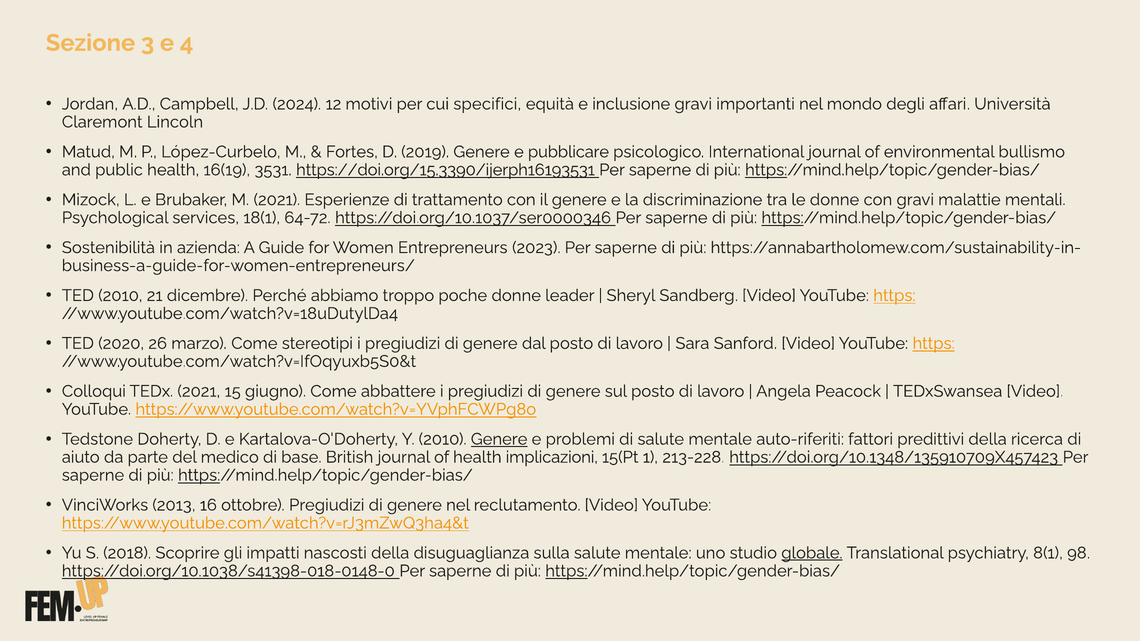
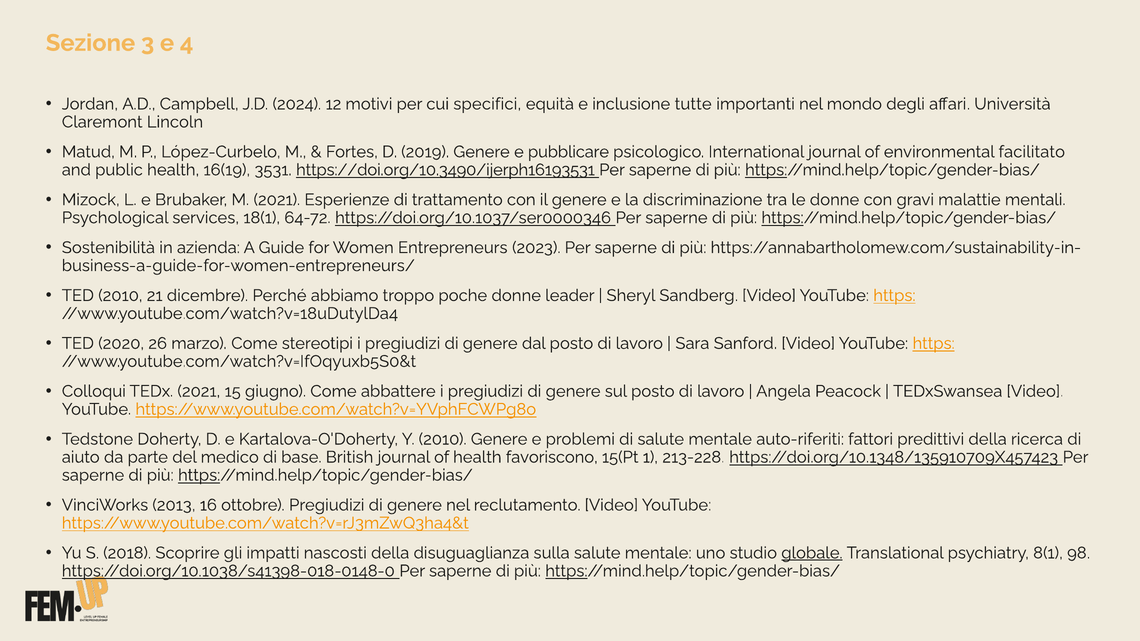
inclusione gravi: gravi -> tutte
bullismo: bullismo -> facilitato
https://doi.org/15.3390/ijerph16193531: https://doi.org/15.3390/ijerph16193531 -> https://doi.org/10.3490/ijerph16193531
Genere at (499, 439) underline: present -> none
implicazioni: implicazioni -> favoriscono
